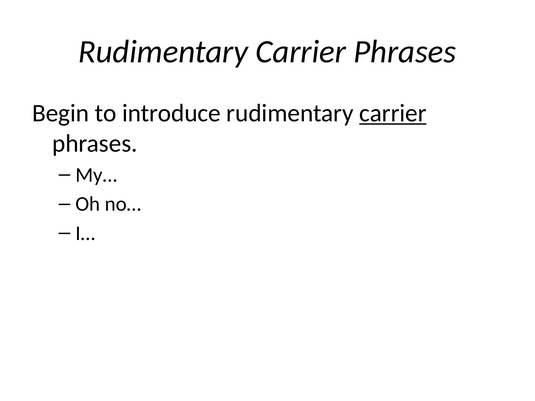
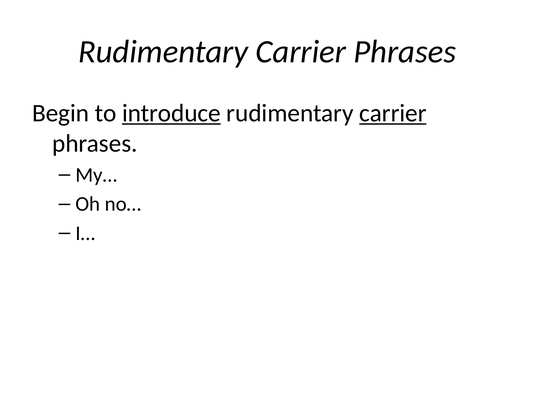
introduce underline: none -> present
